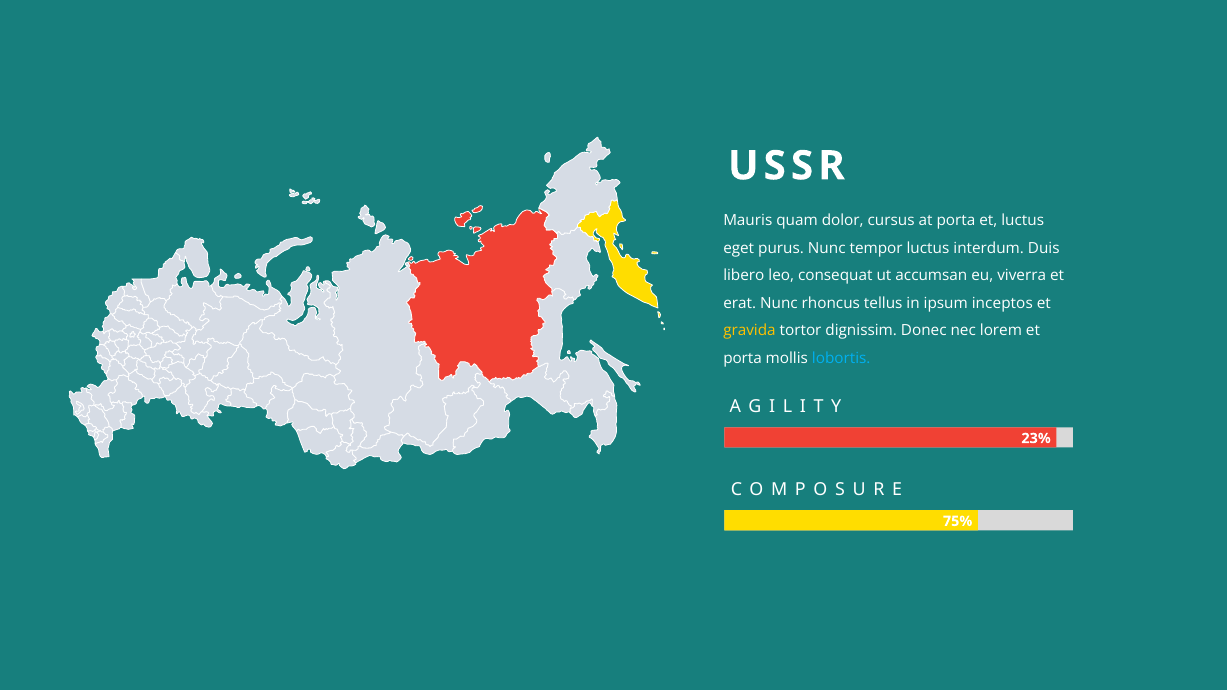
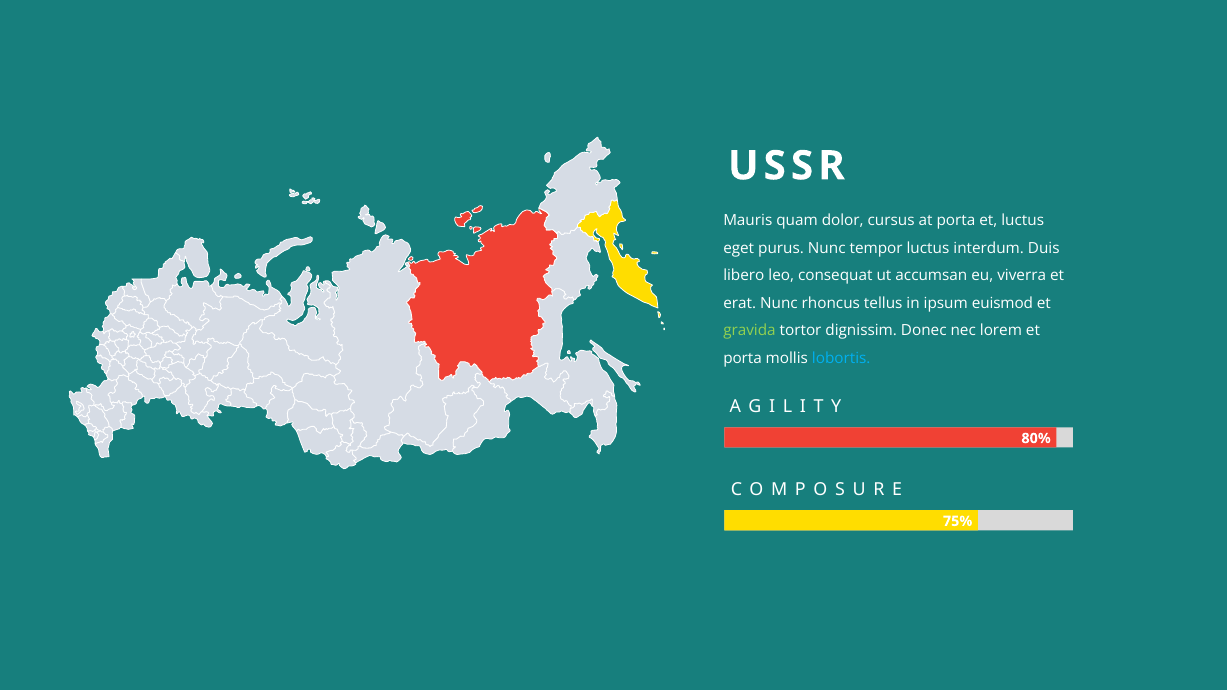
inceptos: inceptos -> euismod
gravida colour: yellow -> light green
23%: 23% -> 80%
